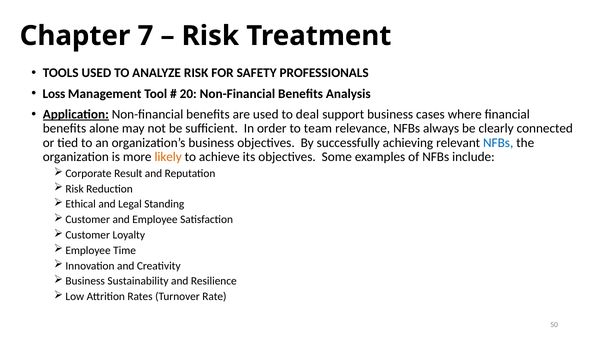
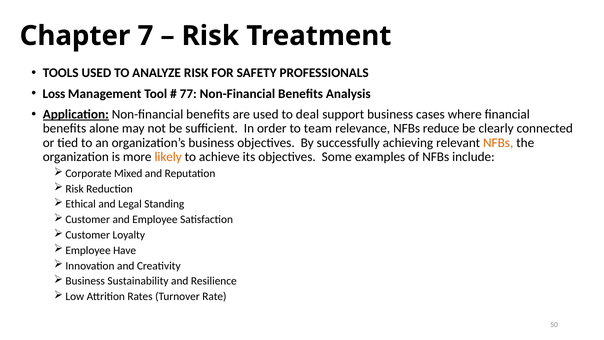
20: 20 -> 77
always: always -> reduce
NFBs at (498, 143) colour: blue -> orange
Result: Result -> Mixed
Time: Time -> Have
